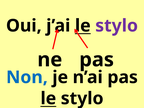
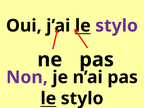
Non colour: blue -> purple
